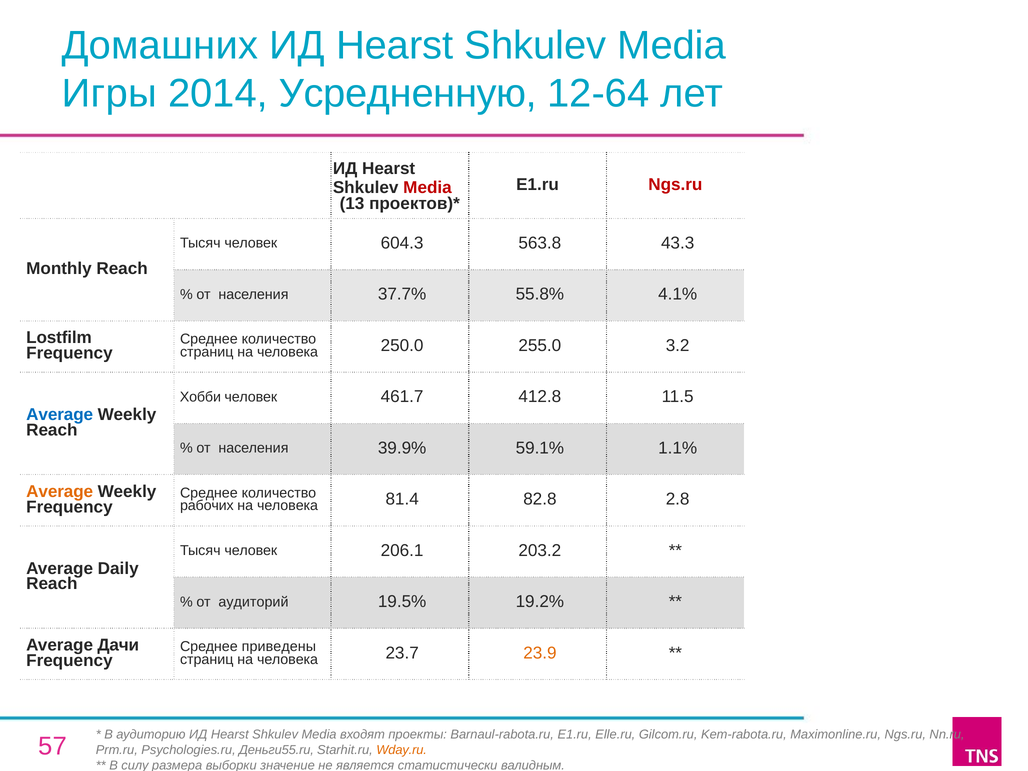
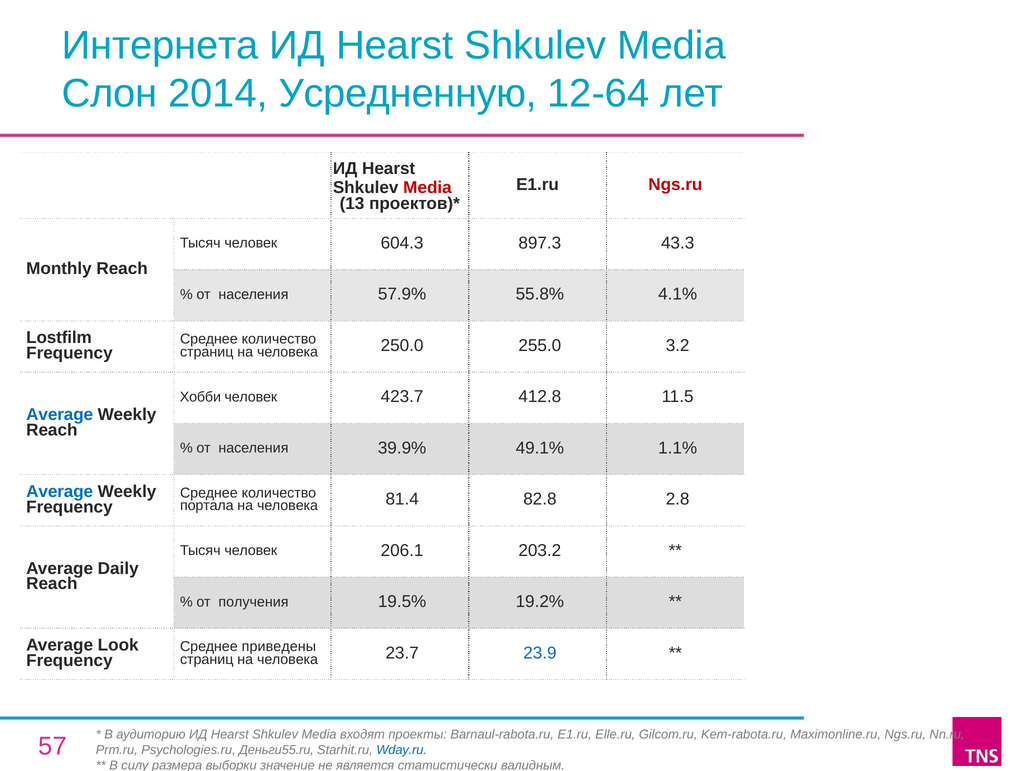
Домашних: Домашних -> Интернета
Игры: Игры -> Слон
563.8: 563.8 -> 897.3
37.7%: 37.7% -> 57.9%
461.7: 461.7 -> 423.7
59.1%: 59.1% -> 49.1%
Average at (60, 492) colour: orange -> blue
рабочих: рабочих -> портала
аудиторий: аудиторий -> получения
Дачи: Дачи -> Look
23.9 colour: orange -> blue
Wday.ru colour: orange -> blue
